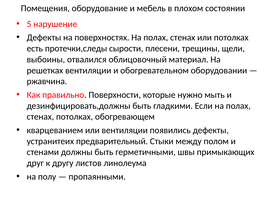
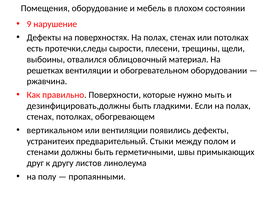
5: 5 -> 9
кварцеванием: кварцеванием -> вертикальном
